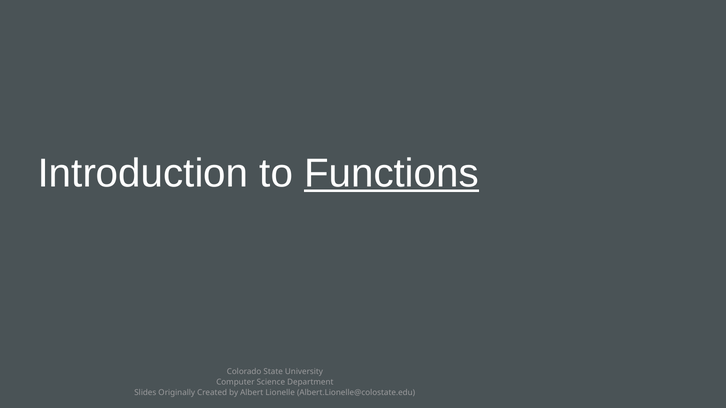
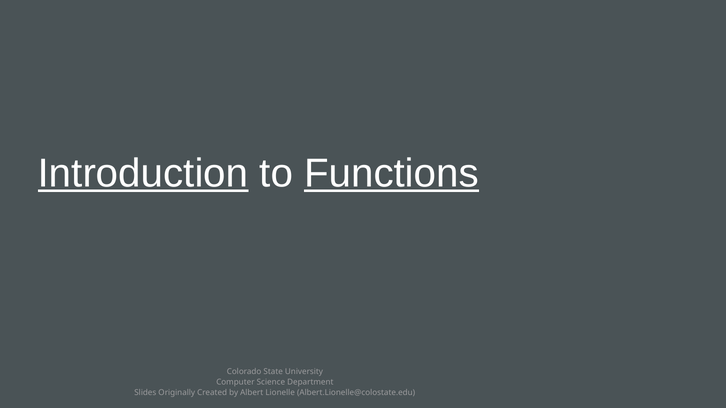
Introduction underline: none -> present
